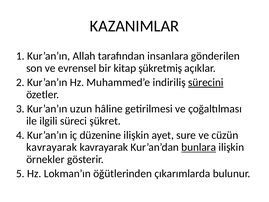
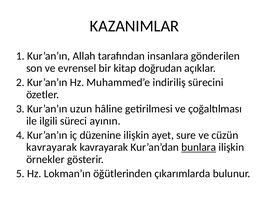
şükretmiş: şükretmiş -> doğrudan
sürecini underline: present -> none
şükret: şükret -> ayının
